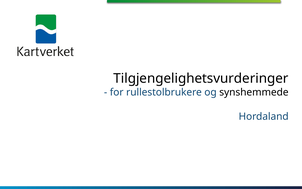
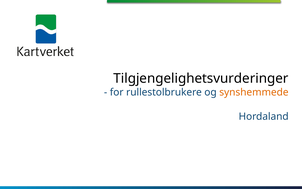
synshemmede colour: black -> orange
